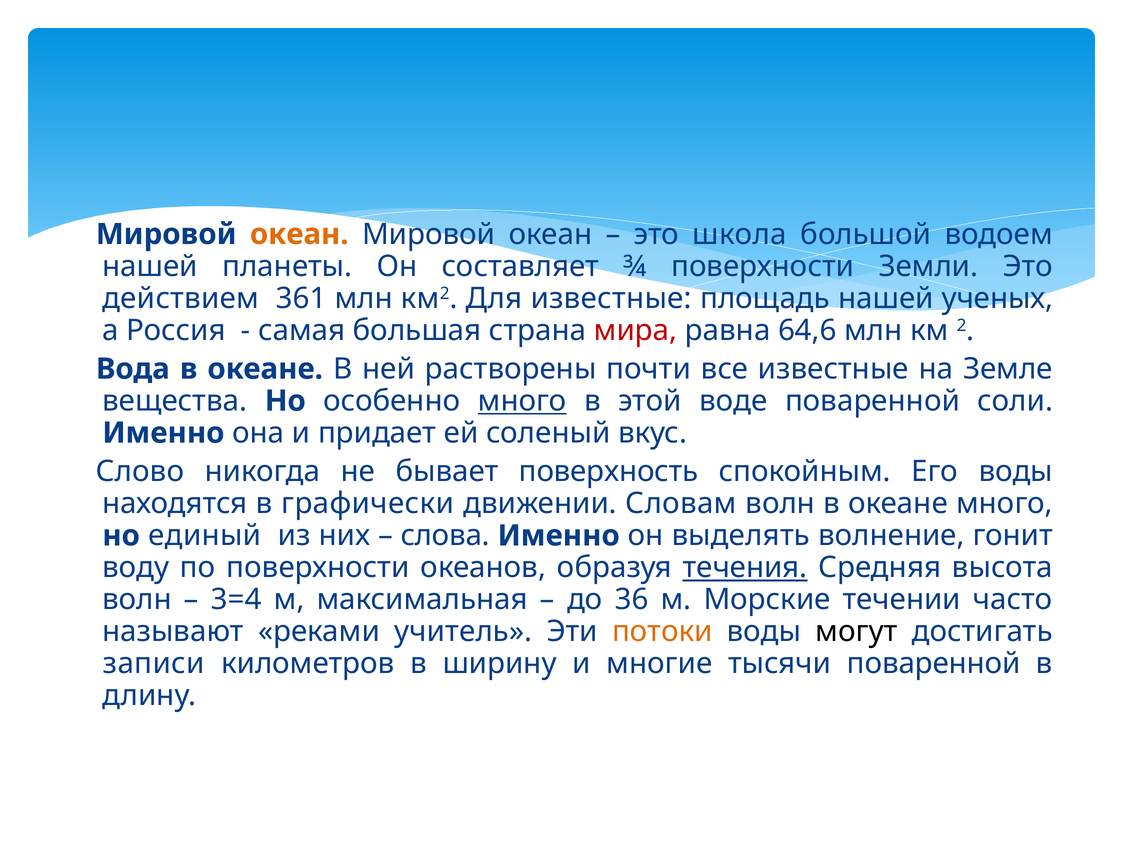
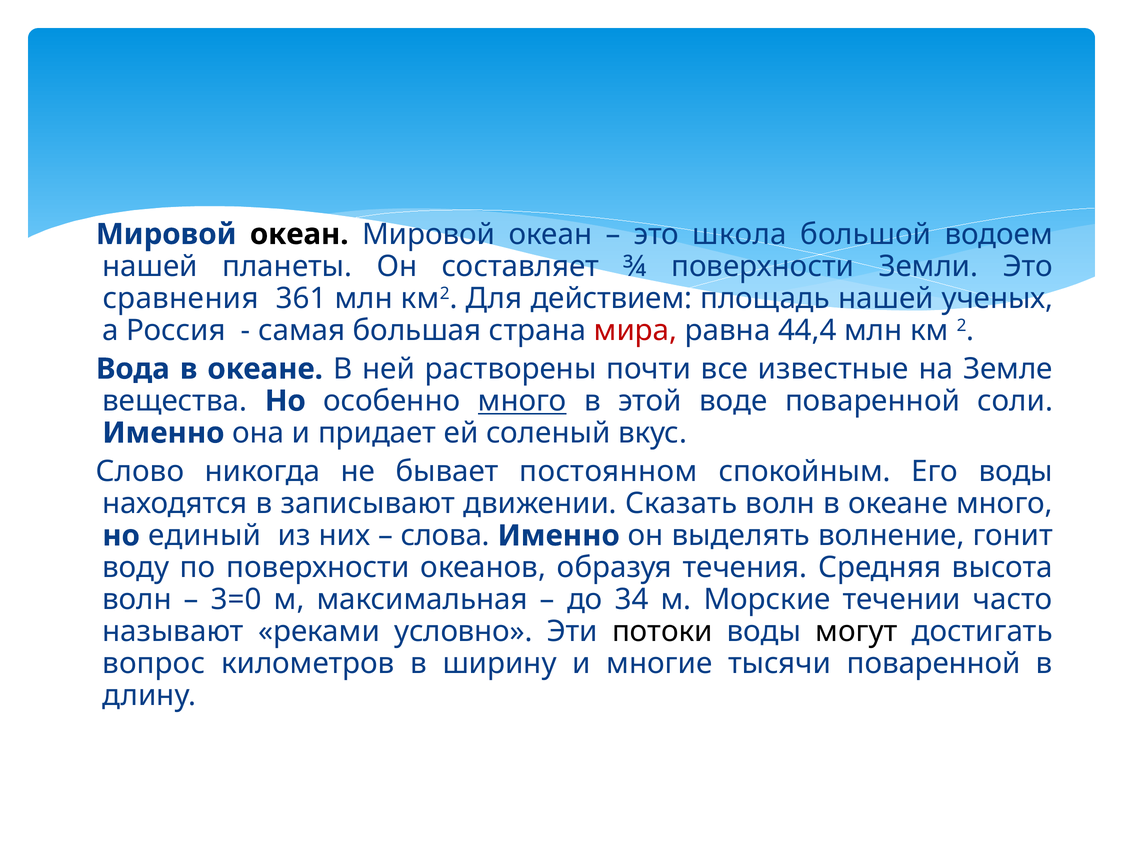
океан at (299, 234) colour: orange -> black
действием: действием -> сравнения
Для известные: известные -> действием
64,6: 64,6 -> 44,4
поверхность: поверхность -> постоянном
графически: графически -> записывают
Словам: Словам -> Сказать
течения underline: present -> none
3=4: 3=4 -> 3=0
36: 36 -> 34
учитель: учитель -> условно
потоки colour: orange -> black
записи: записи -> вопрос
